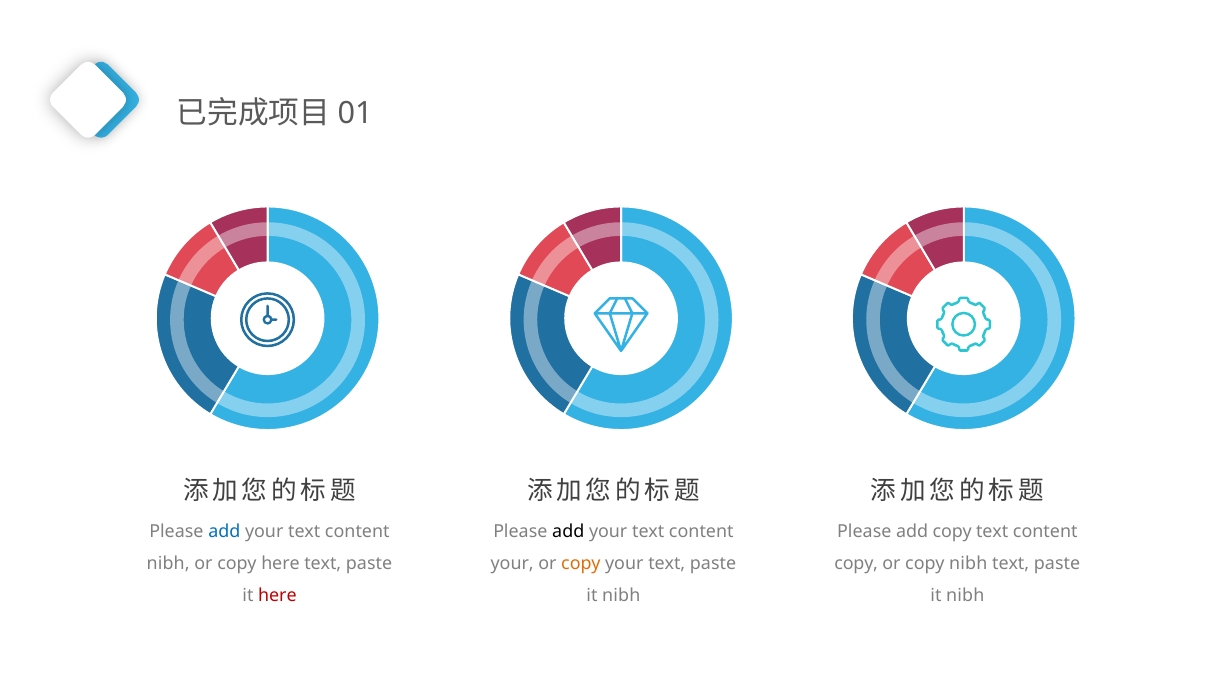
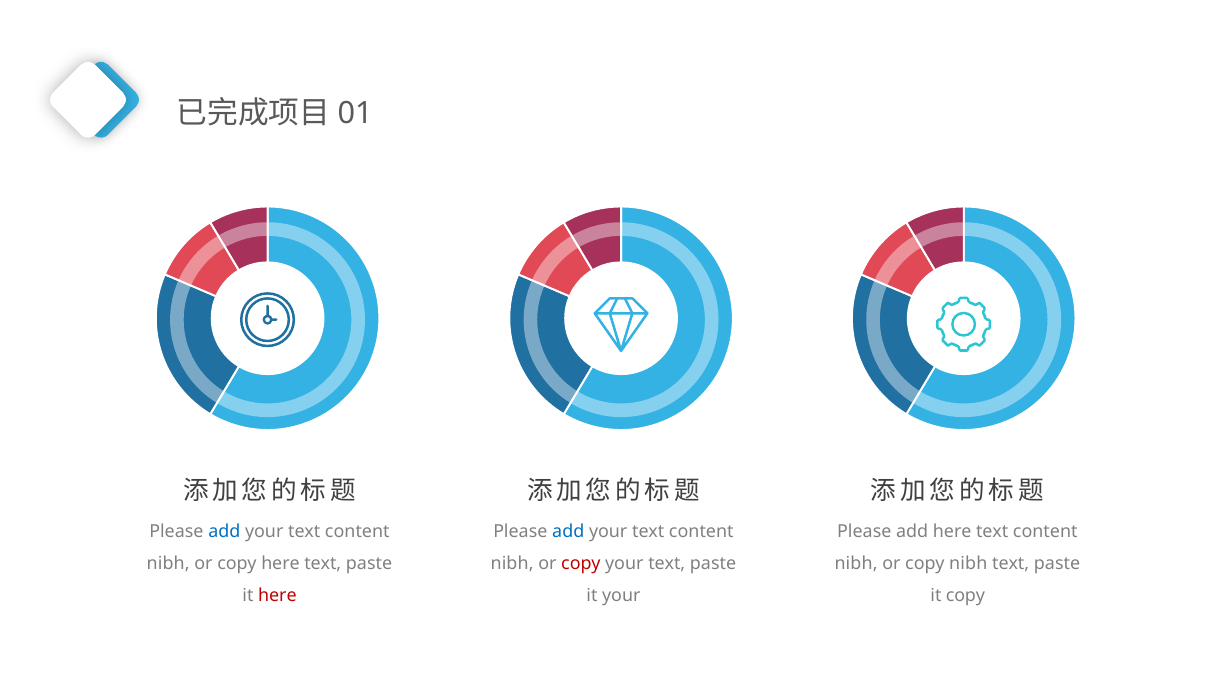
add at (568, 531) colour: black -> blue
add copy: copy -> here
your at (512, 563): your -> nibh
copy at (581, 563) colour: orange -> red
copy at (856, 563): copy -> nibh
nibh at (621, 596): nibh -> your
nibh at (965, 596): nibh -> copy
